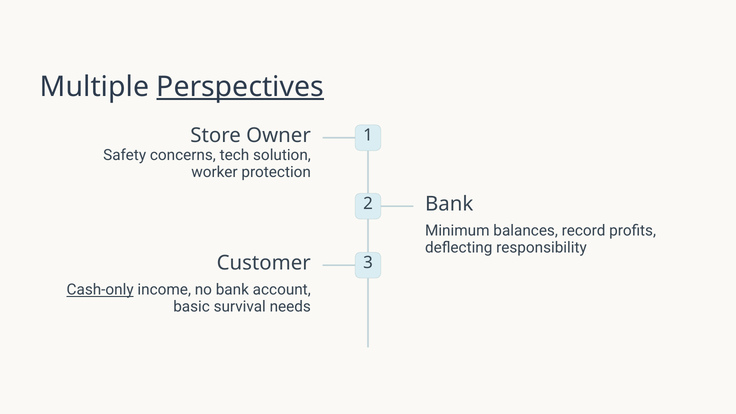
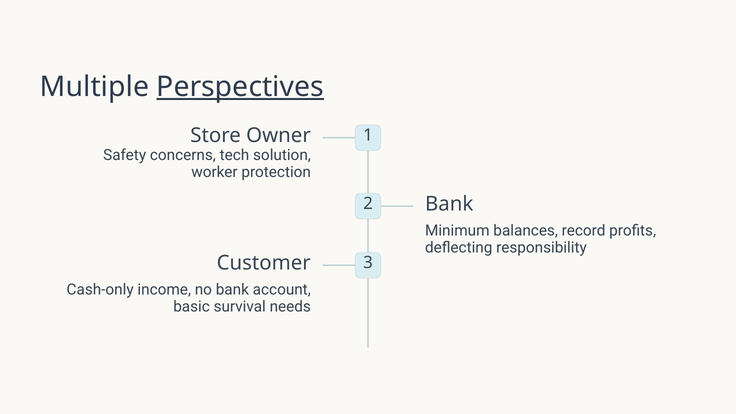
Cash-only underline: present -> none
